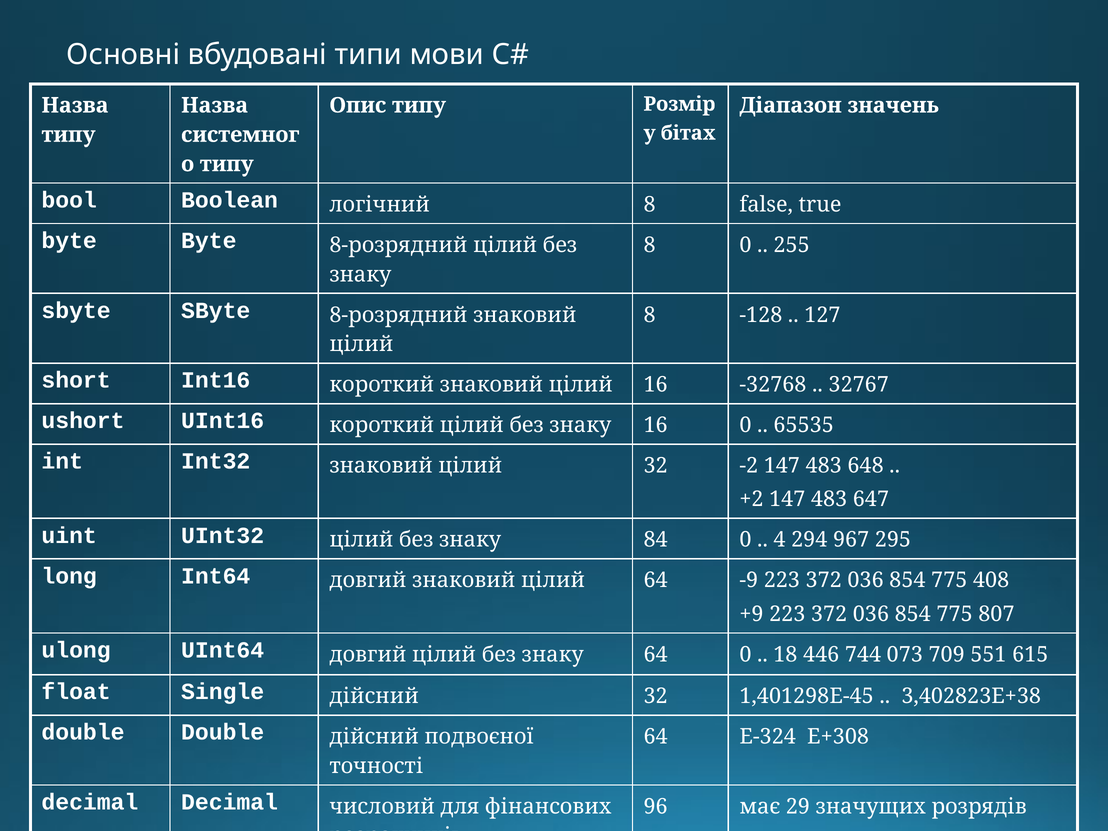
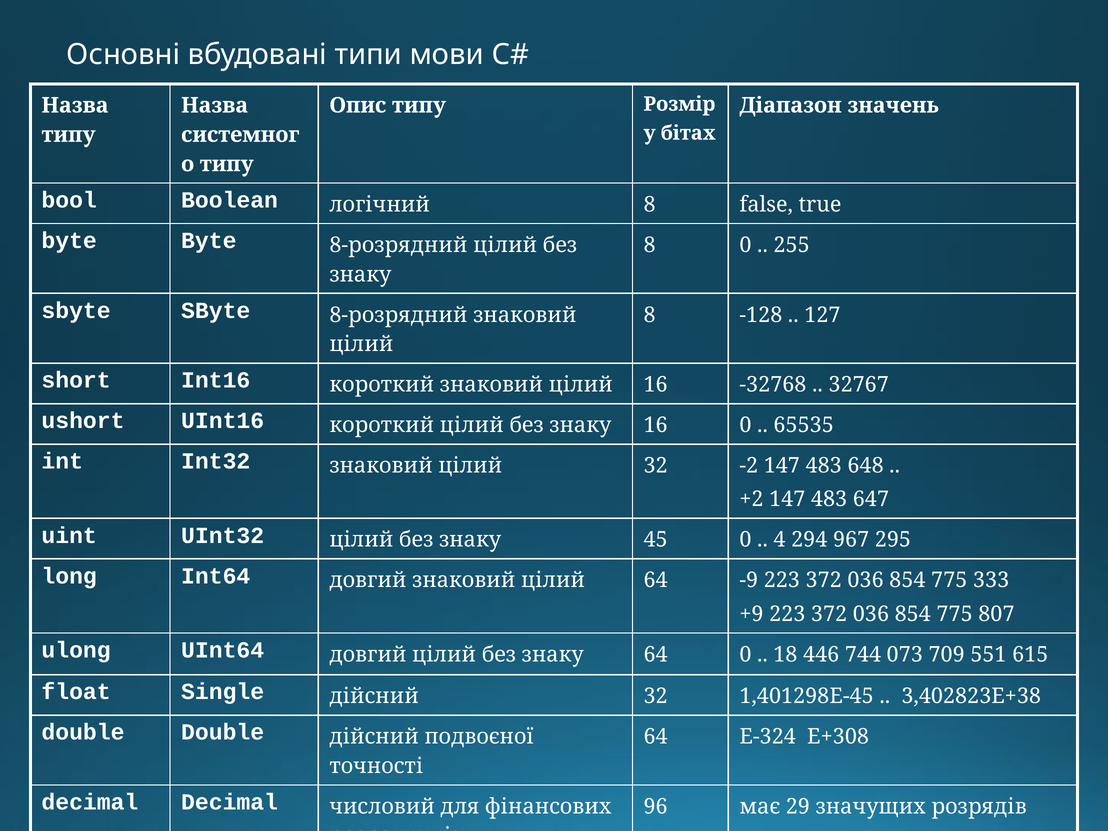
84: 84 -> 45
408: 408 -> 333
